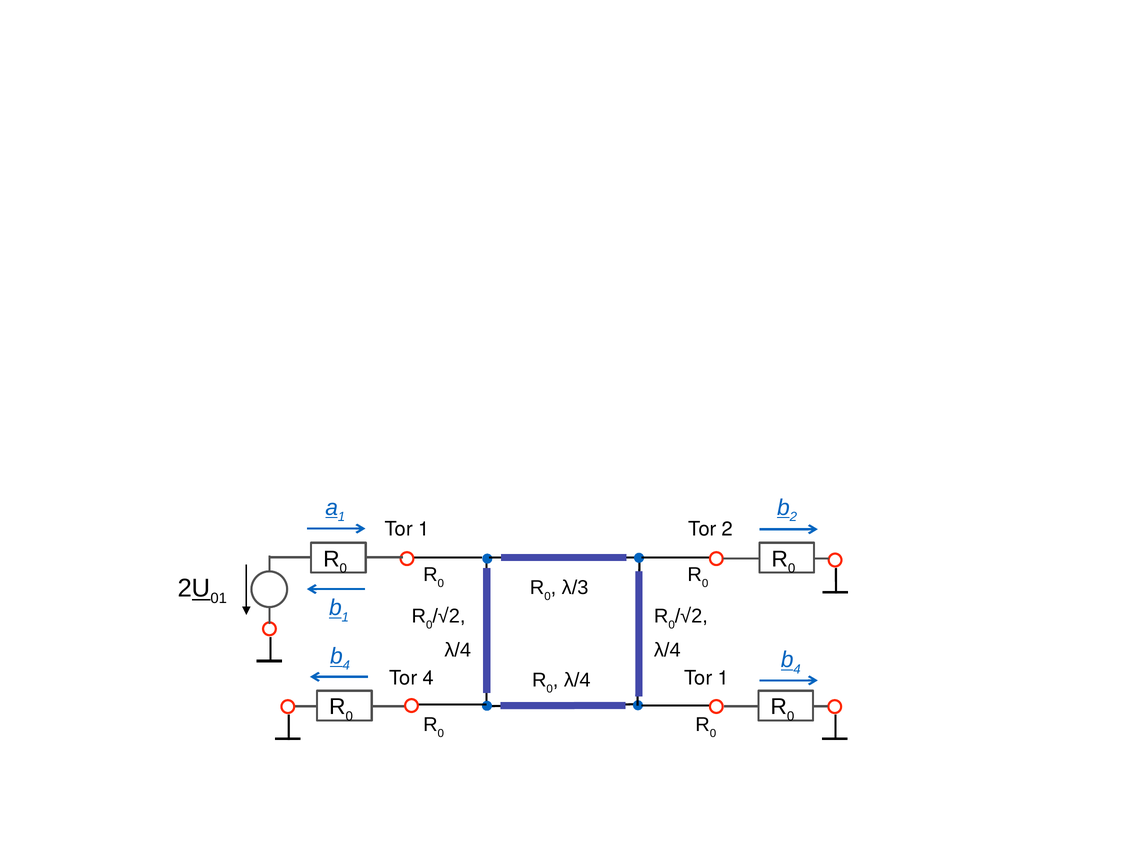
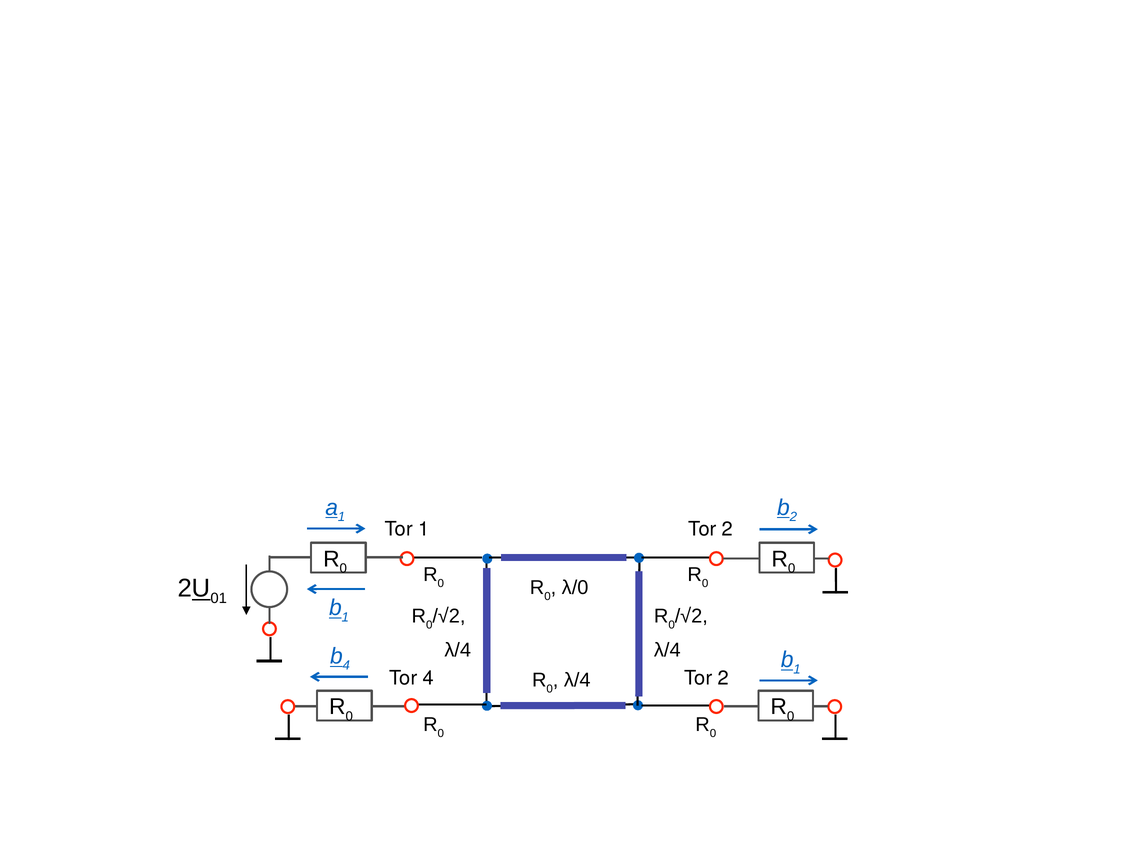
λ/3: λ/3 -> λ/0
4 at (797, 669): 4 -> 1
4 Tor 1: 1 -> 2
